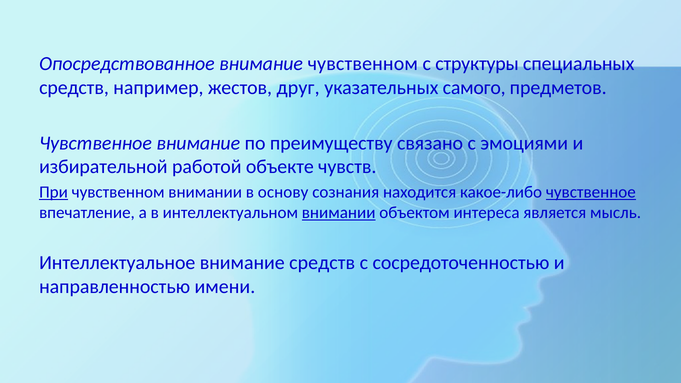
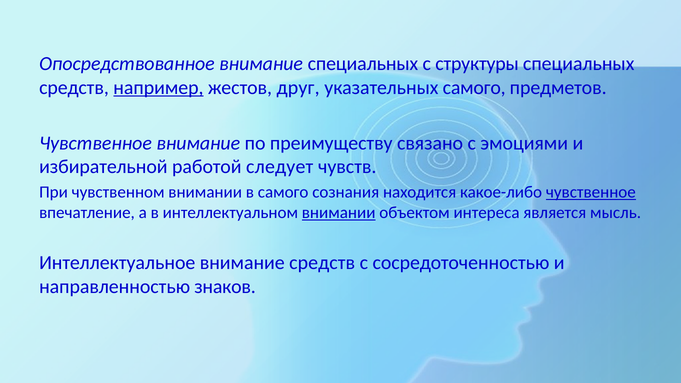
внимание чувственном: чувственном -> специальных
например underline: none -> present
объекте: объекте -> следует
При underline: present -> none
в основу: основу -> самого
имени: имени -> знаков
